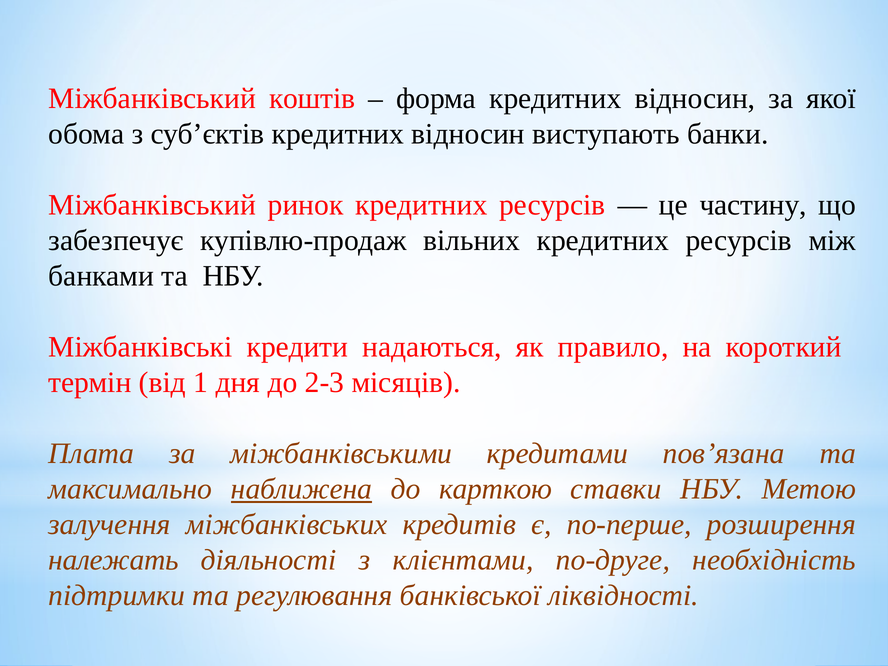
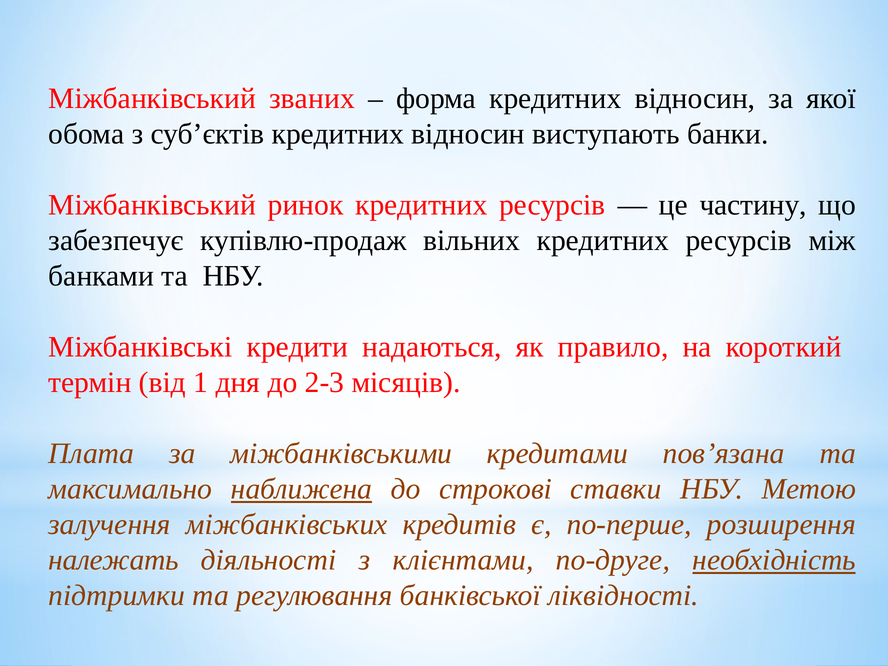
коштів: коштів -> званих
карткою: карткою -> строкові
необхідність underline: none -> present
